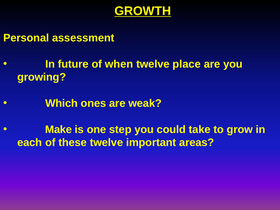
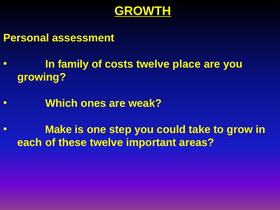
future: future -> family
when: when -> costs
